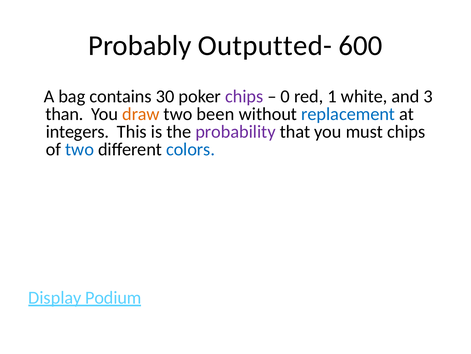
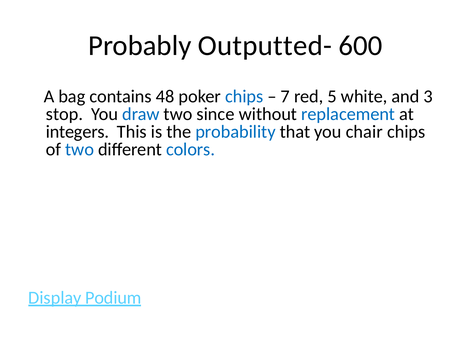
30: 30 -> 48
chips at (244, 96) colour: purple -> blue
0: 0 -> 7
1: 1 -> 5
than: than -> stop
draw colour: orange -> blue
been: been -> since
probability colour: purple -> blue
must: must -> chair
